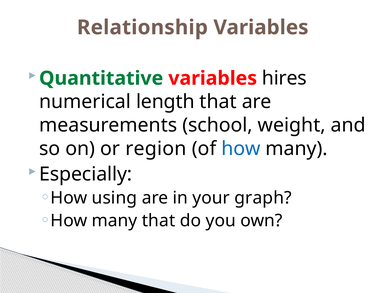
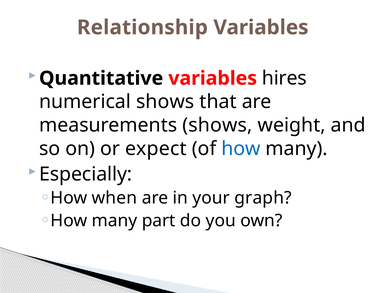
Quantitative colour: green -> black
numerical length: length -> shows
measurements school: school -> shows
region: region -> expect
using: using -> when
many that: that -> part
